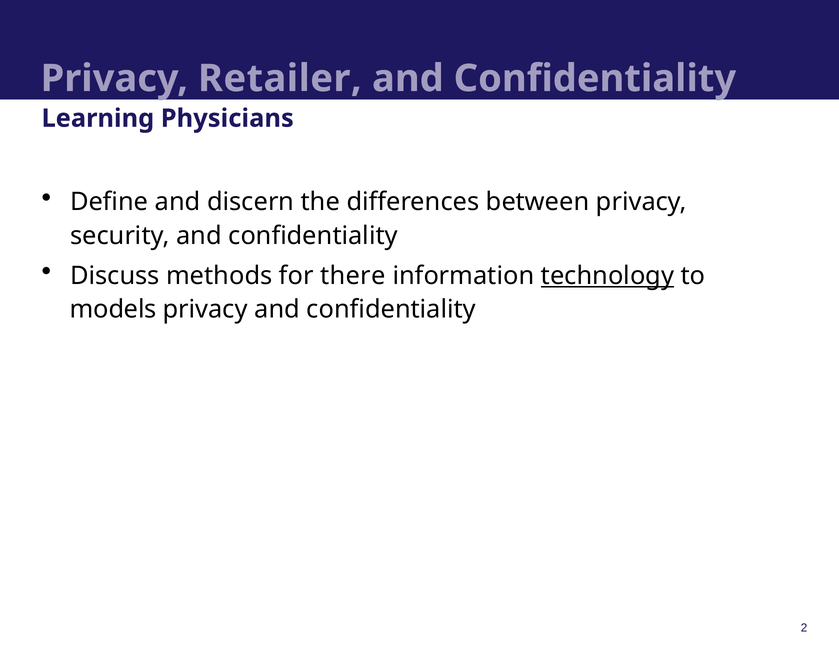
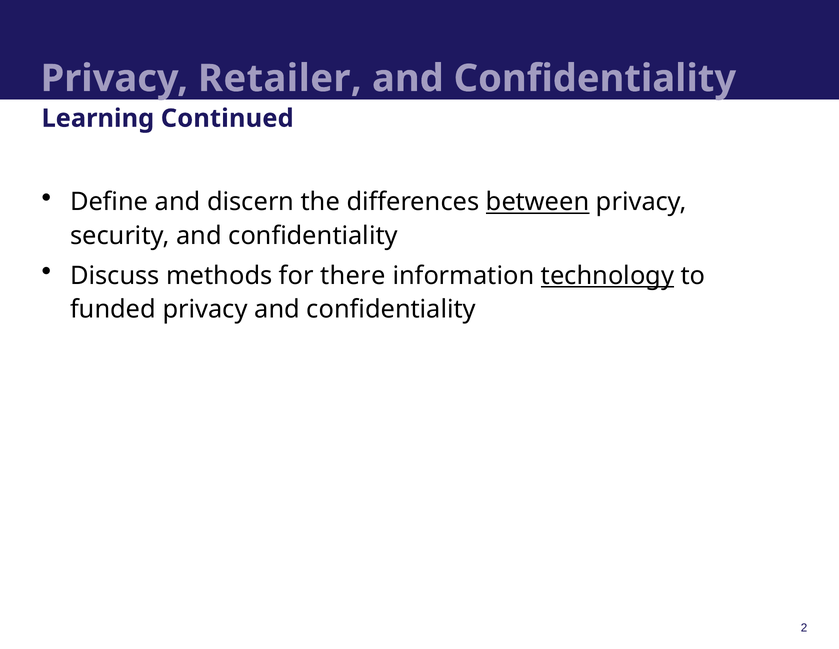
Physicians: Physicians -> Continued
between underline: none -> present
models: models -> funded
